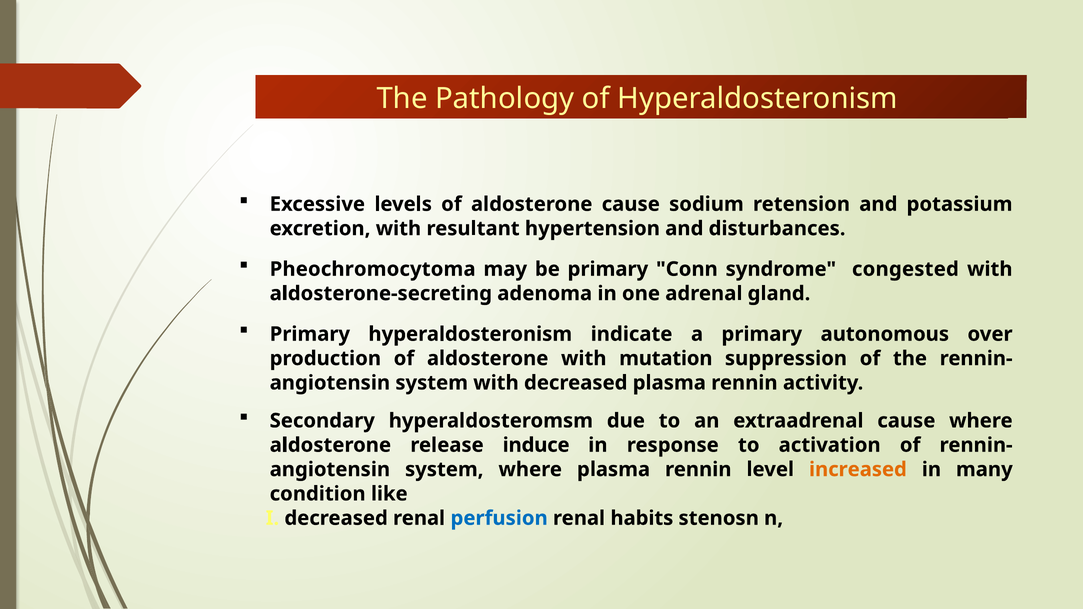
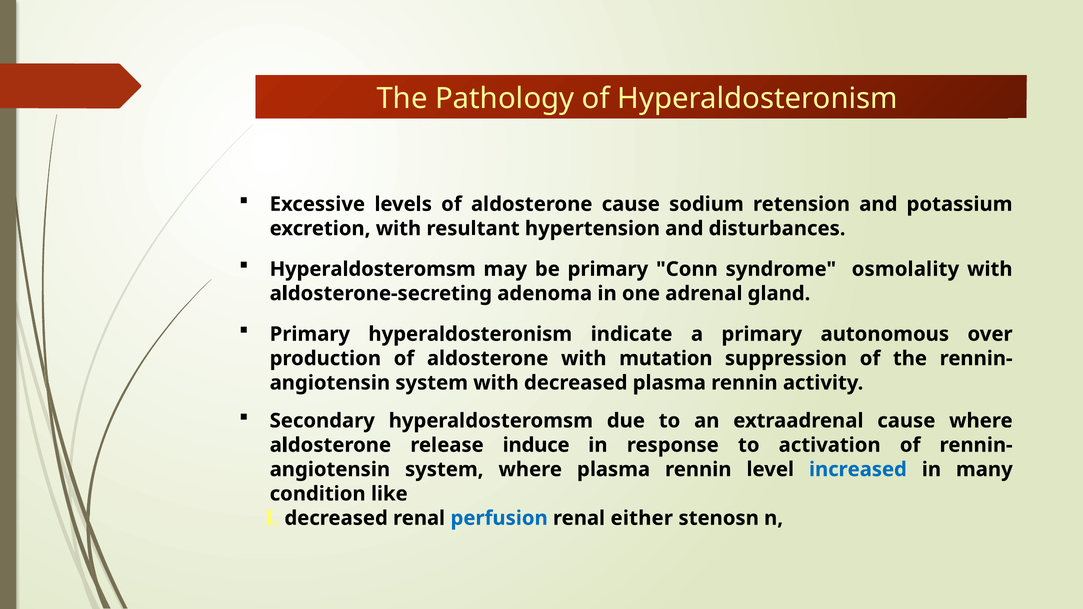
Pheochromocytoma at (373, 269): Pheochromocytoma -> Hyperaldosteromsm
congested: congested -> osmolality
increased colour: orange -> blue
habits: habits -> either
